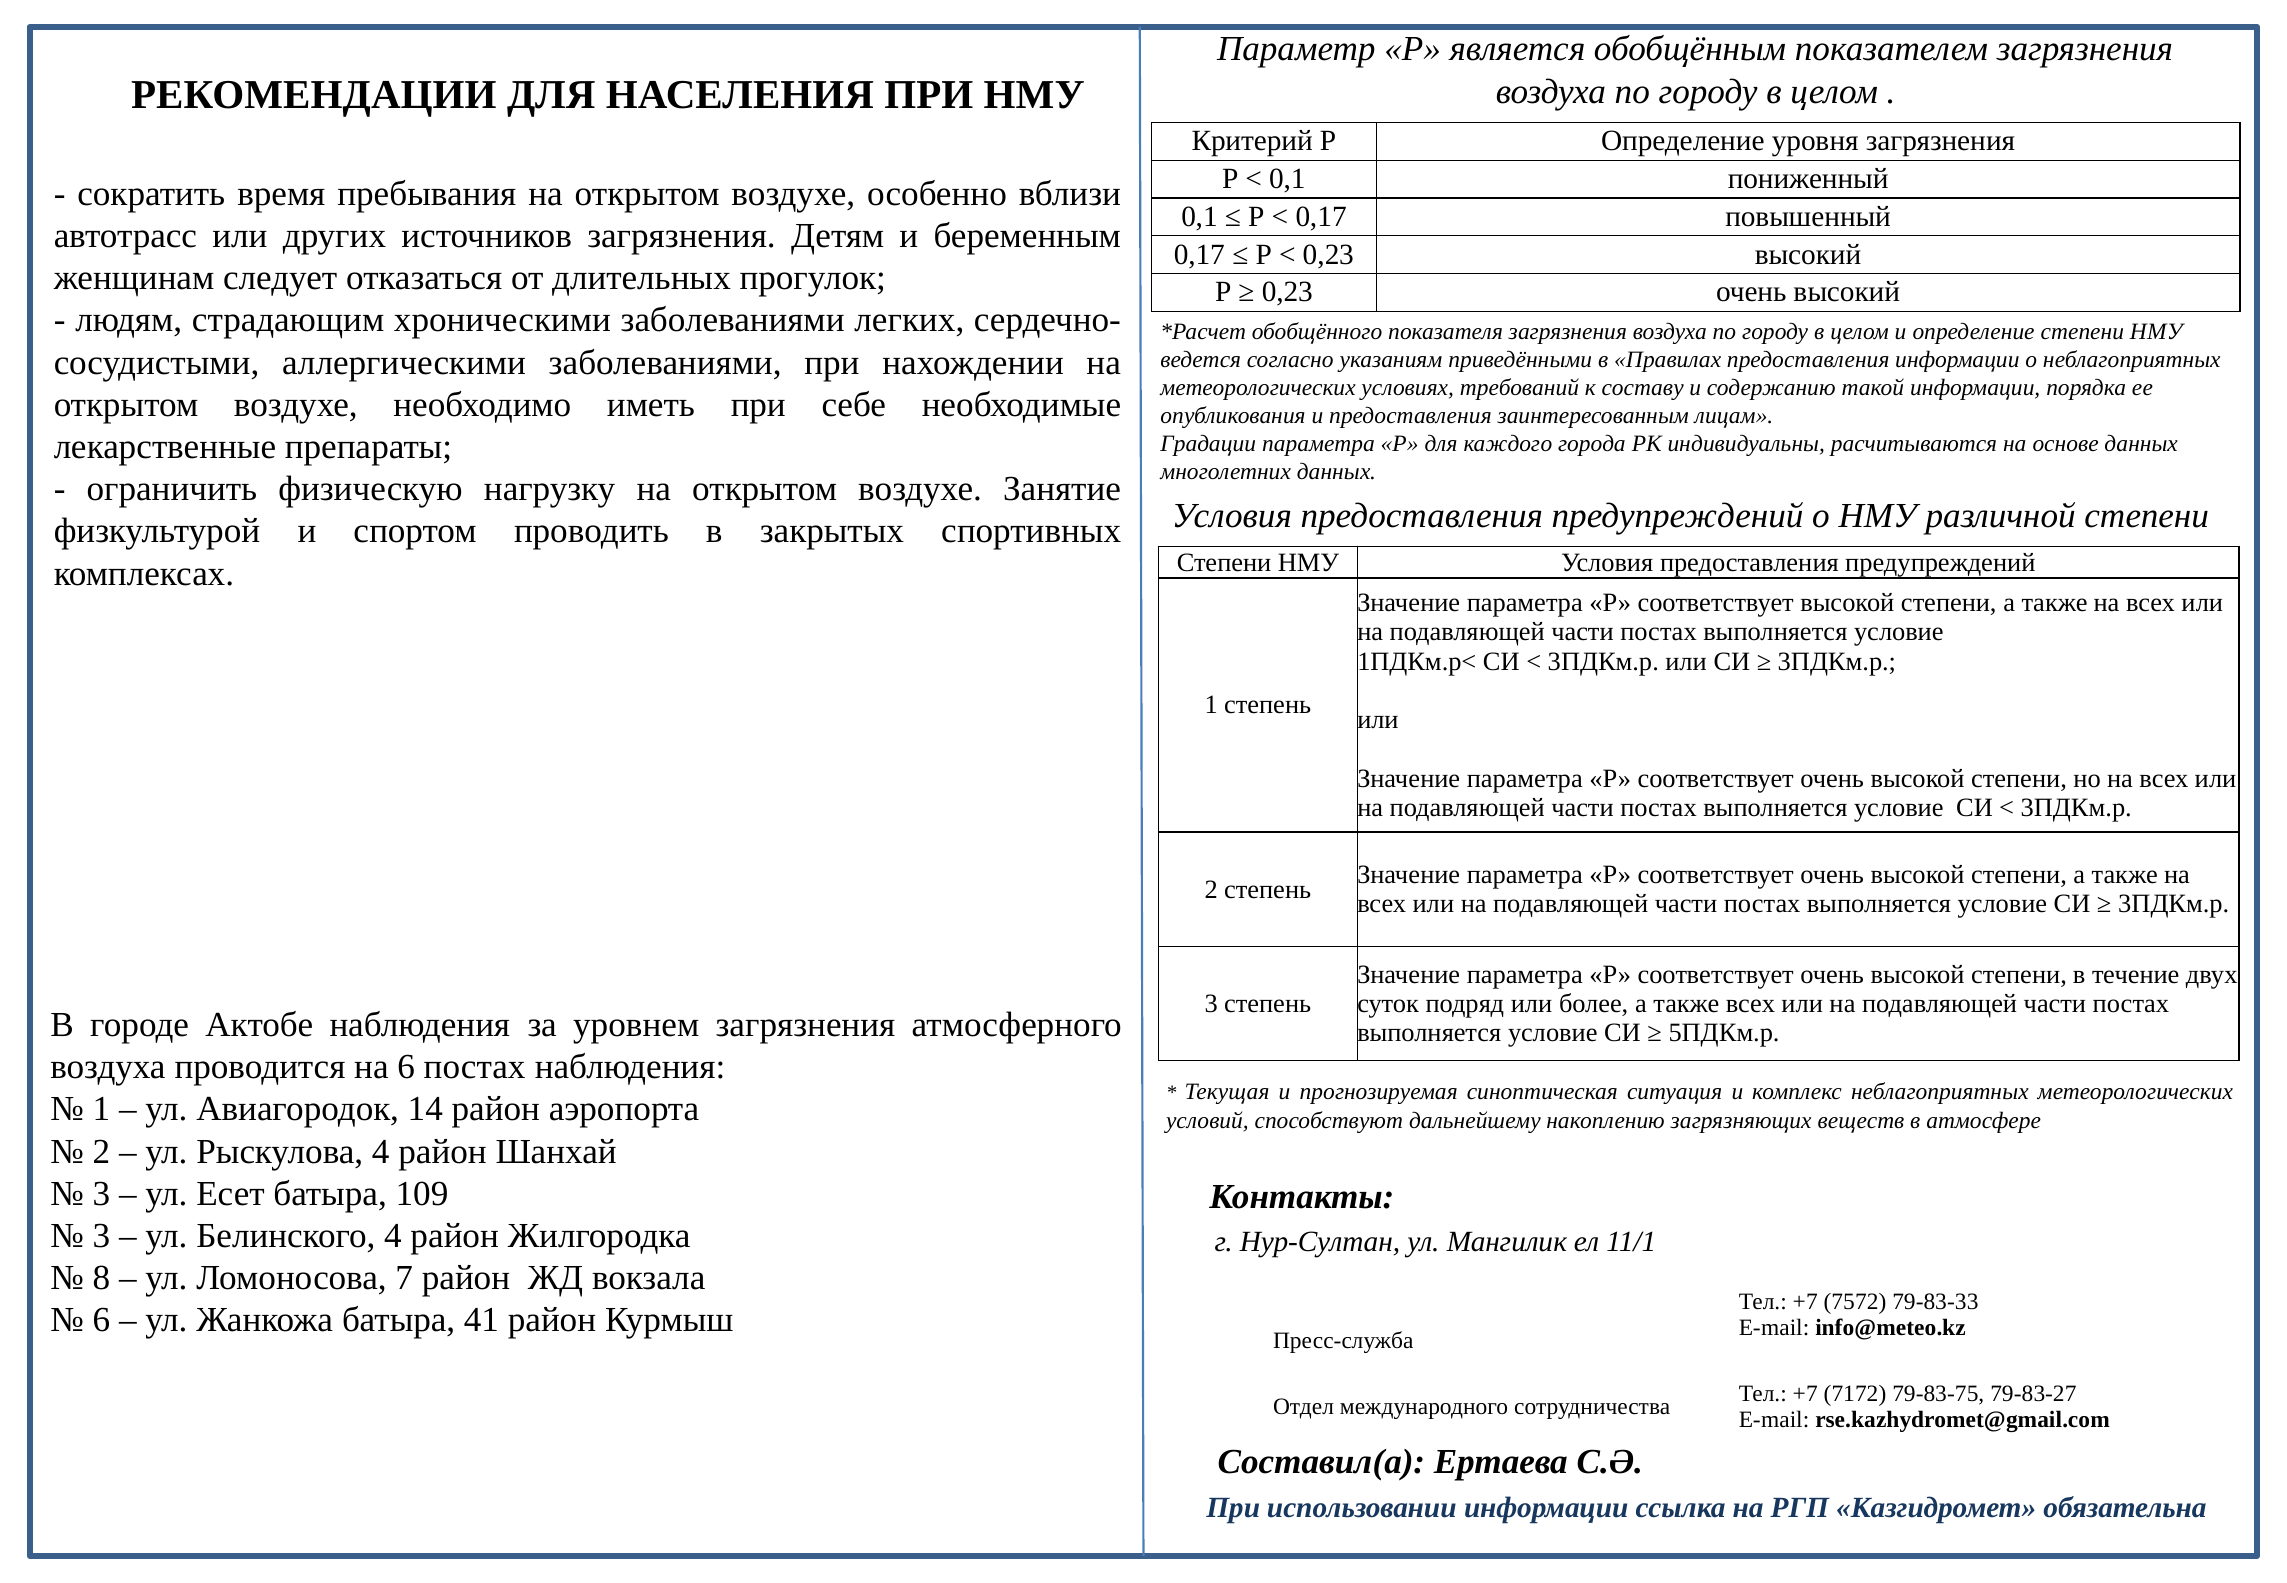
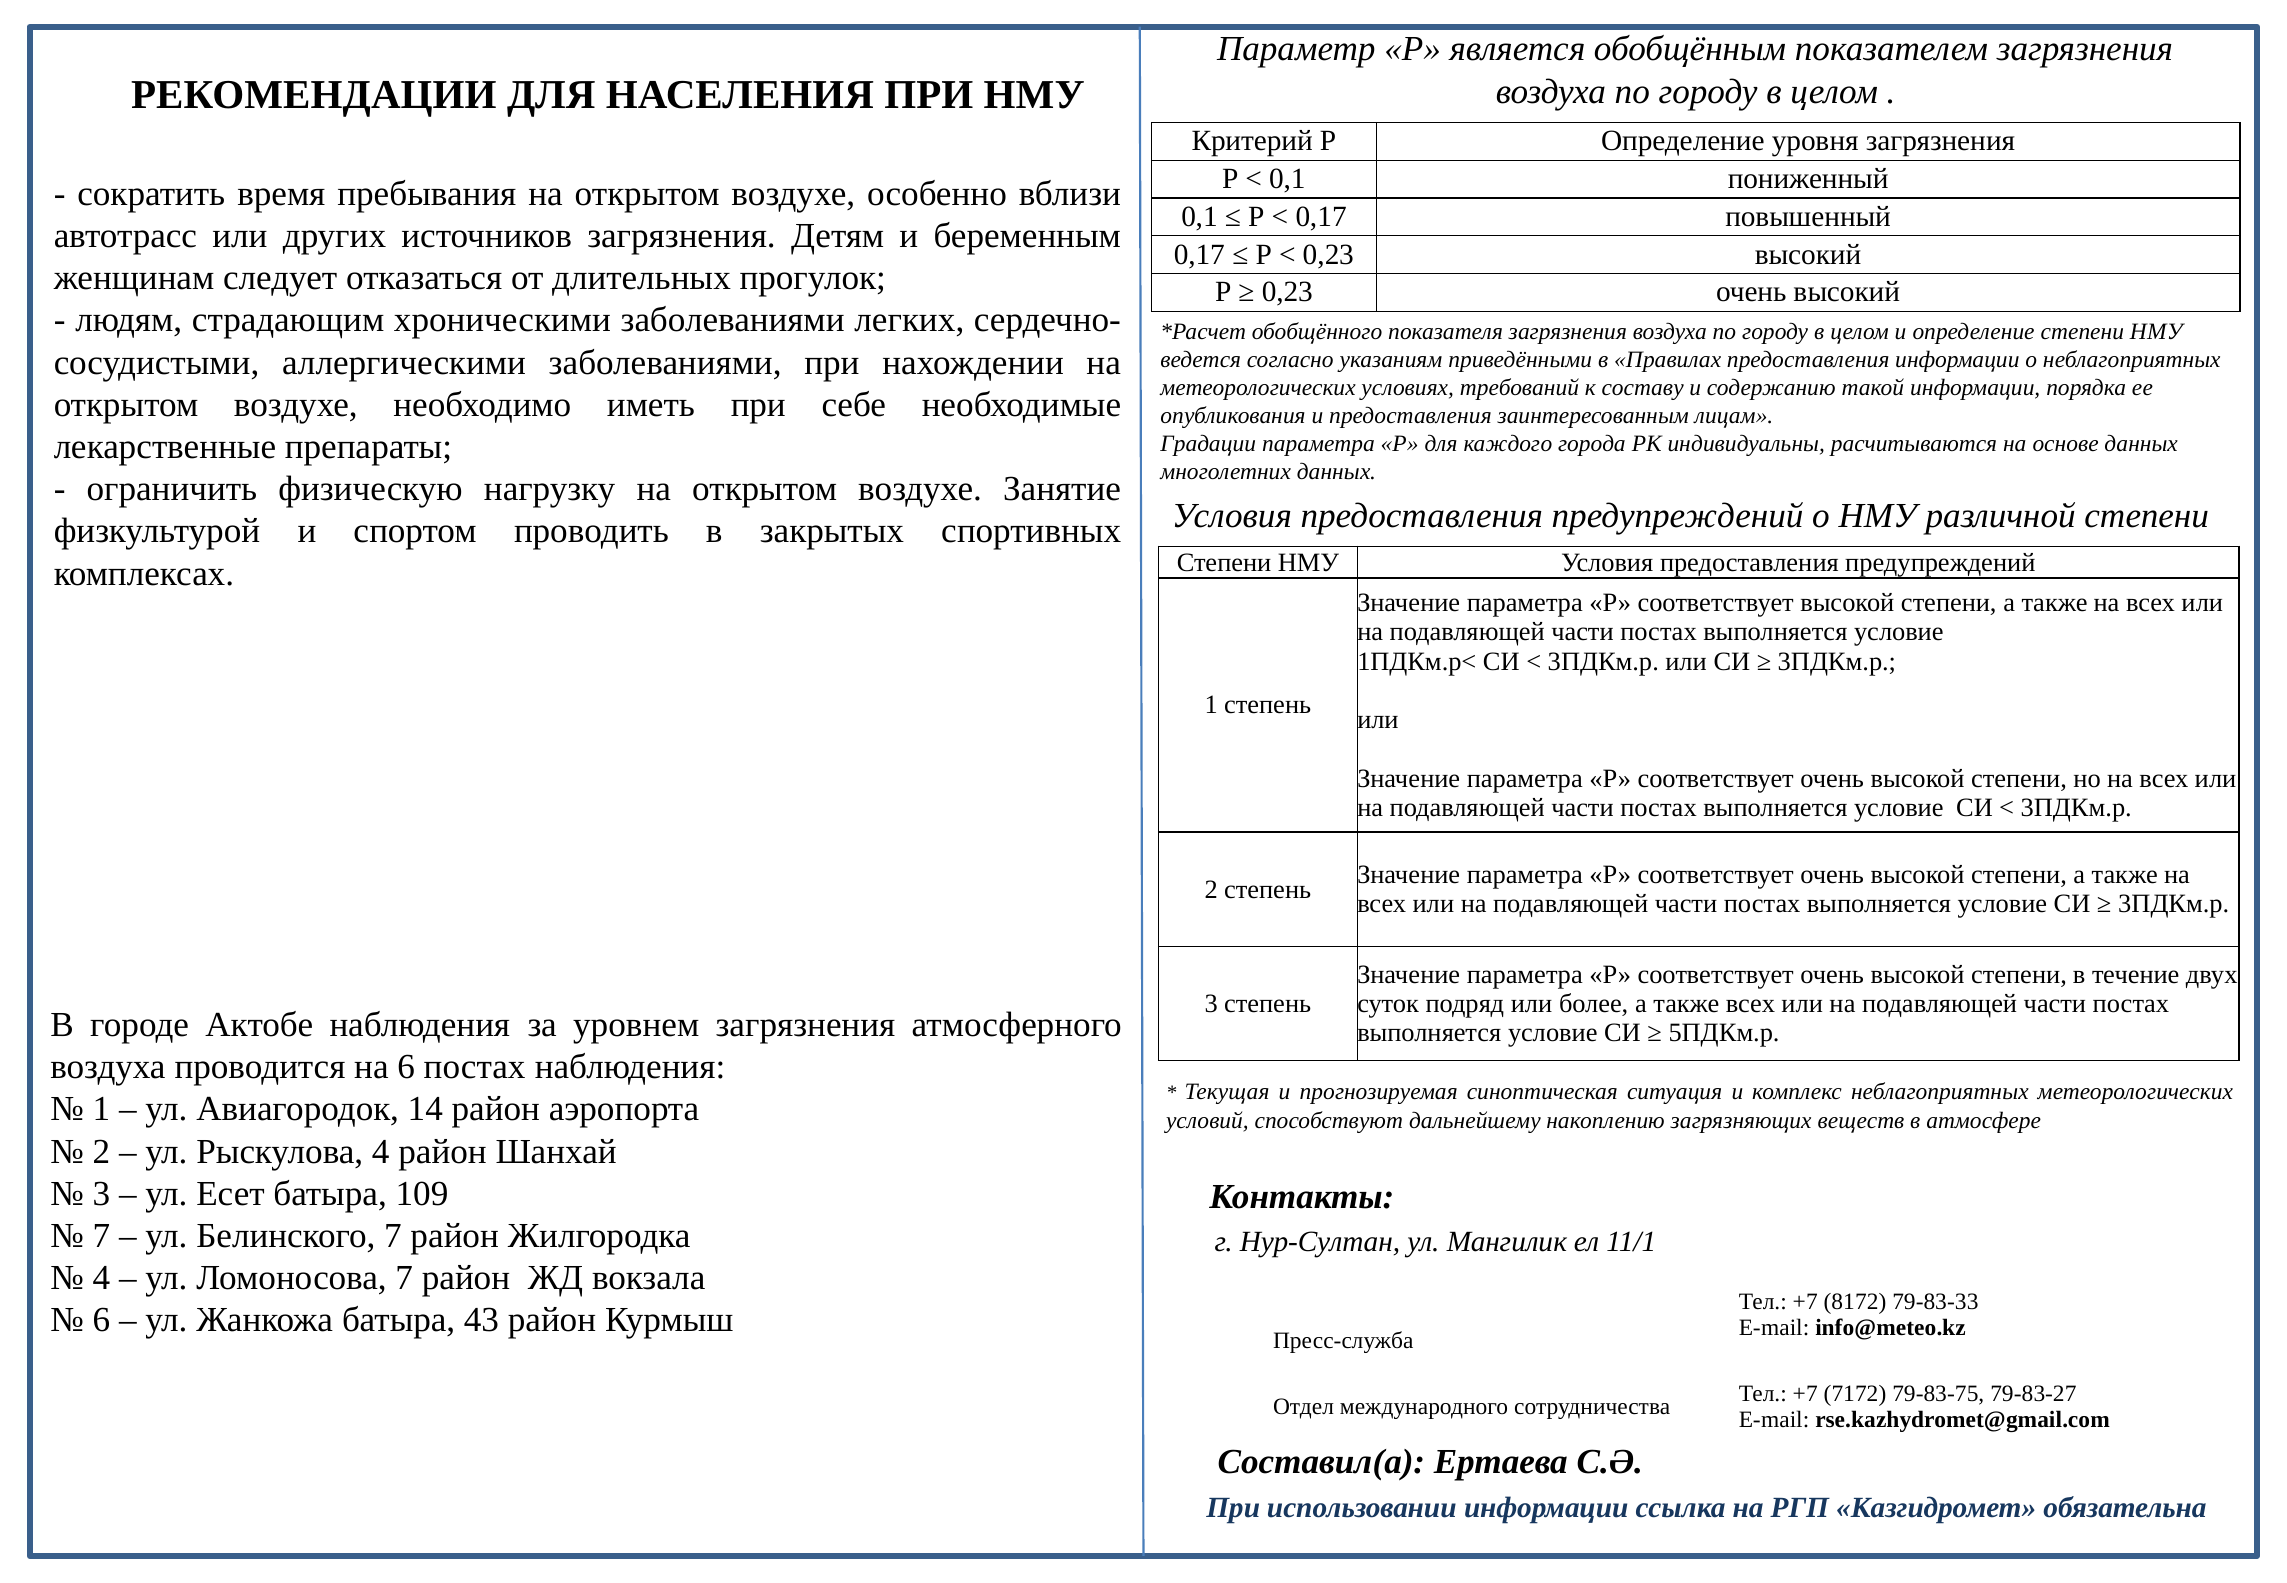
3 at (101, 1236): 3 -> 7
Белинского 4: 4 -> 7
8 at (101, 1278): 8 -> 4
7572: 7572 -> 8172
41: 41 -> 43
